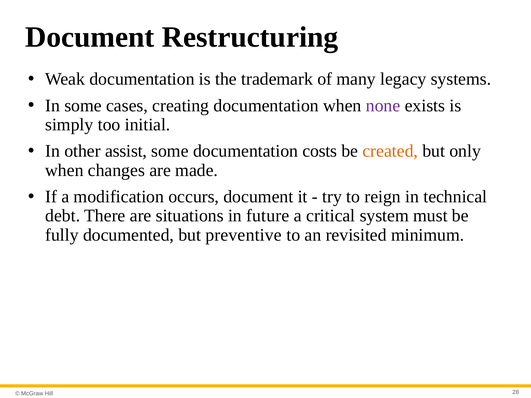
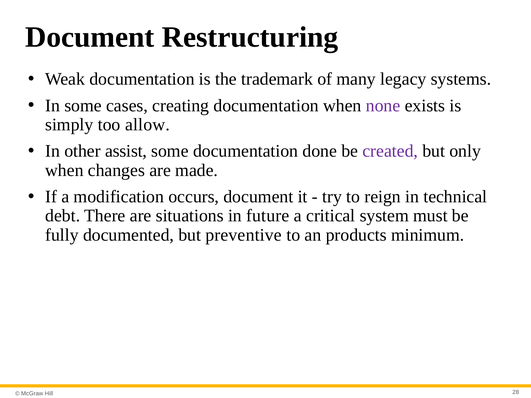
initial: initial -> allow
costs: costs -> done
created colour: orange -> purple
revisited: revisited -> products
